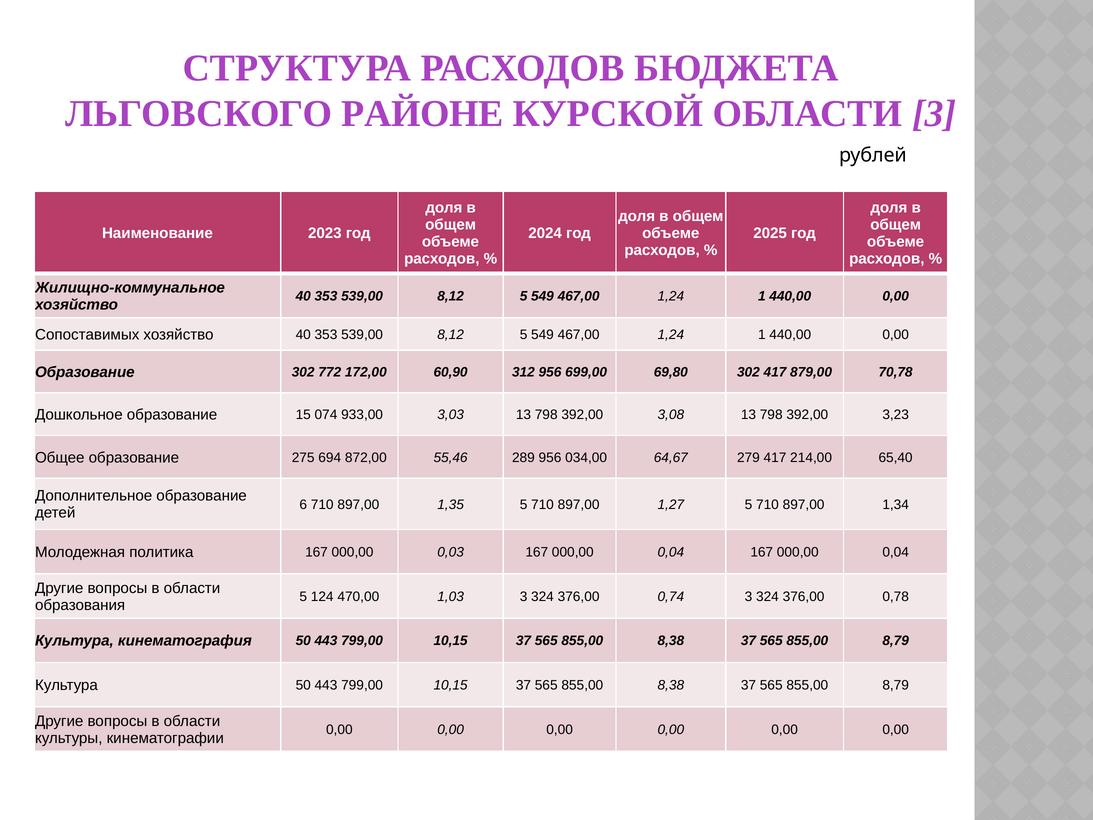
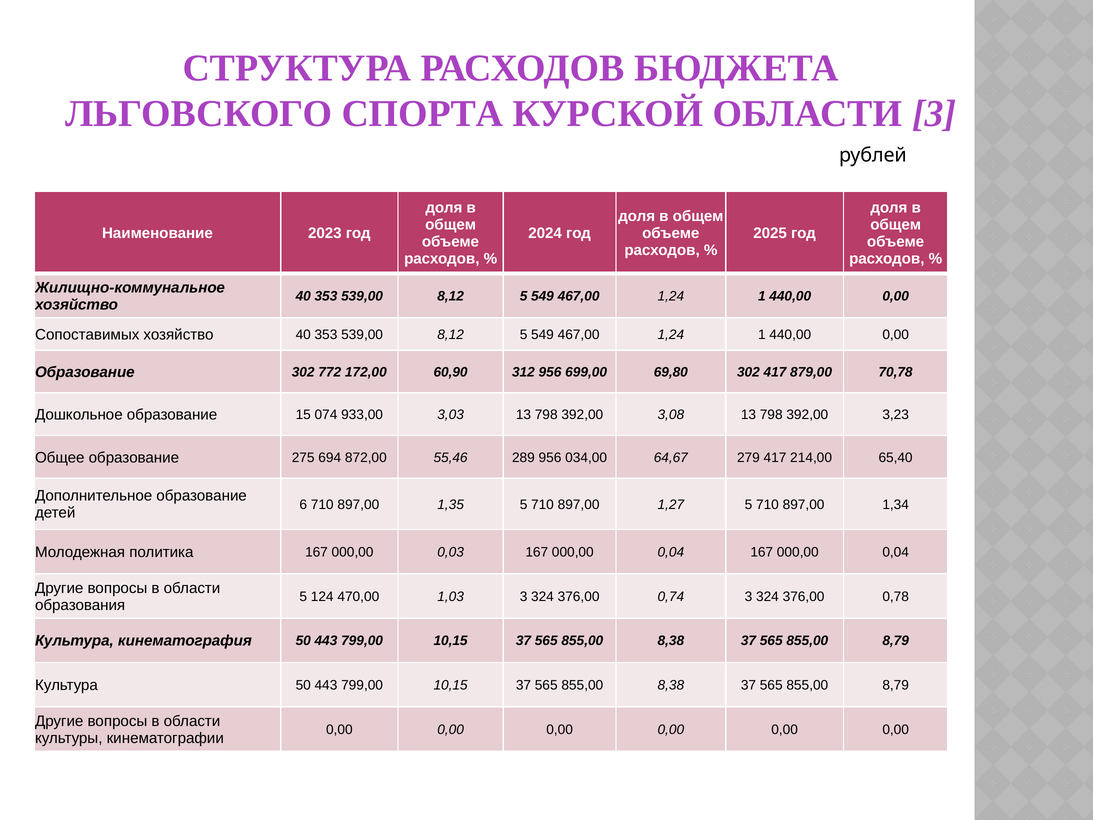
РАЙОНЕ: РАЙОНЕ -> СПОРТА
